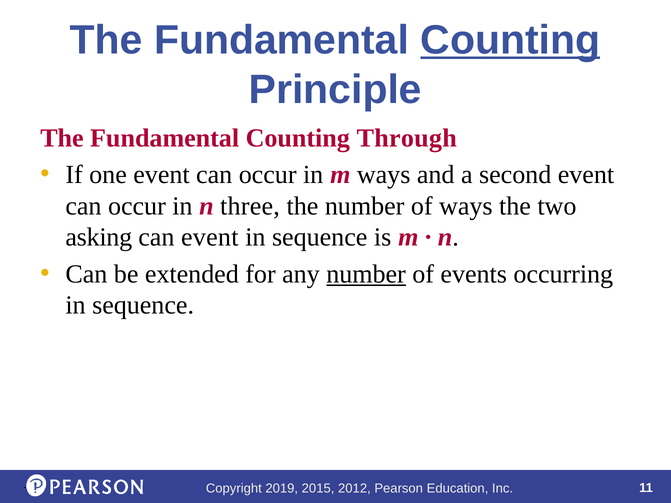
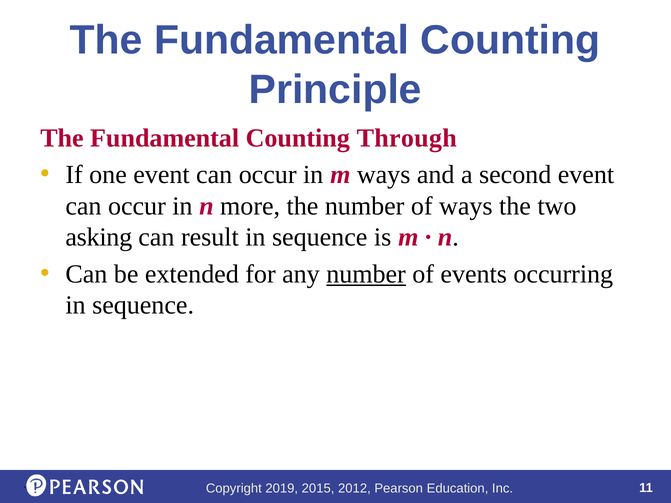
Counting at (510, 40) underline: present -> none
three: three -> more
can event: event -> result
